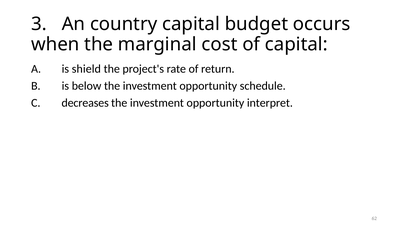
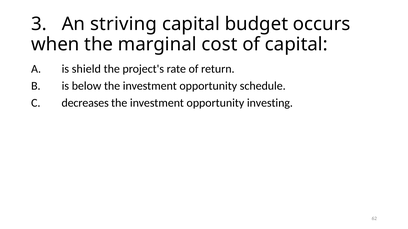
country: country -> striving
interpret: interpret -> investing
